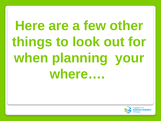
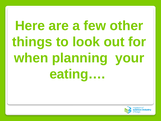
where…: where… -> eating…
